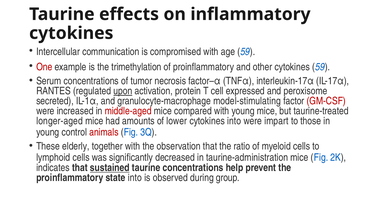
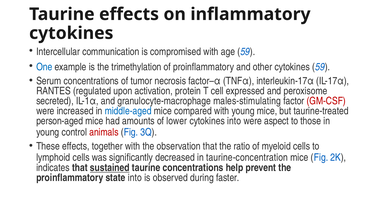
One colour: red -> blue
upon underline: present -> none
model-stimulating: model-stimulating -> males-stimulating
middle-aged colour: red -> blue
longer-aged: longer-aged -> person-aged
impart: impart -> aspect
These elderly: elderly -> effects
taurine-administration: taurine-administration -> taurine-concentration
group: group -> faster
